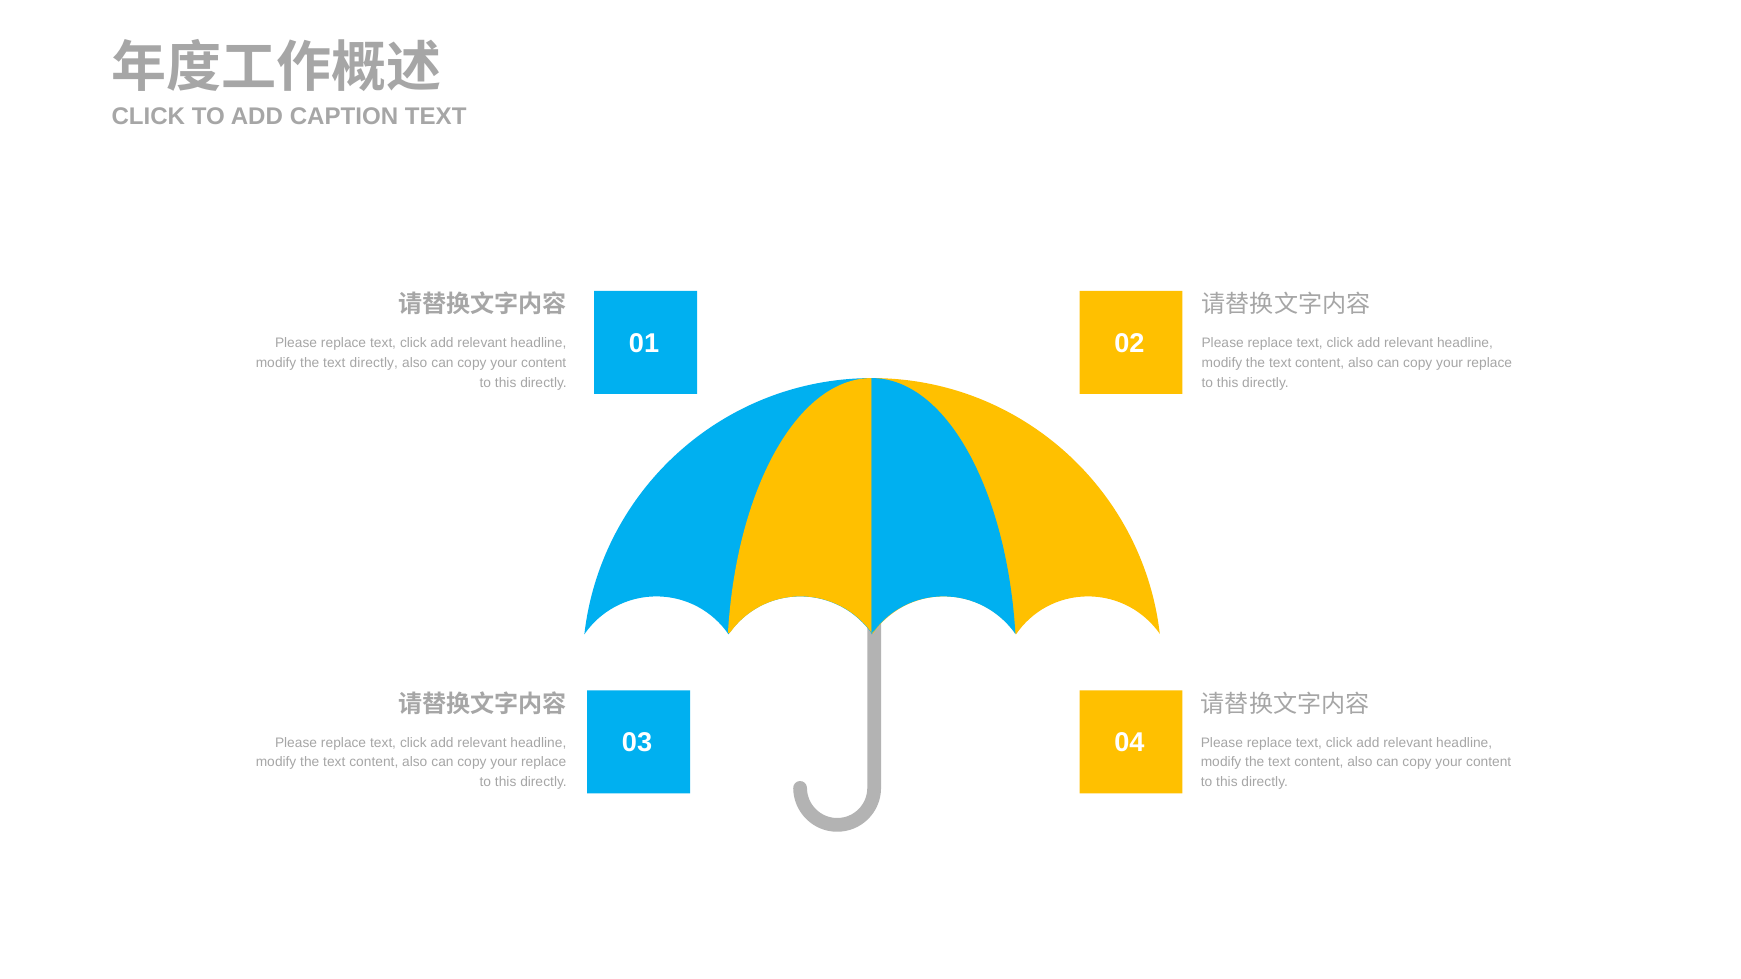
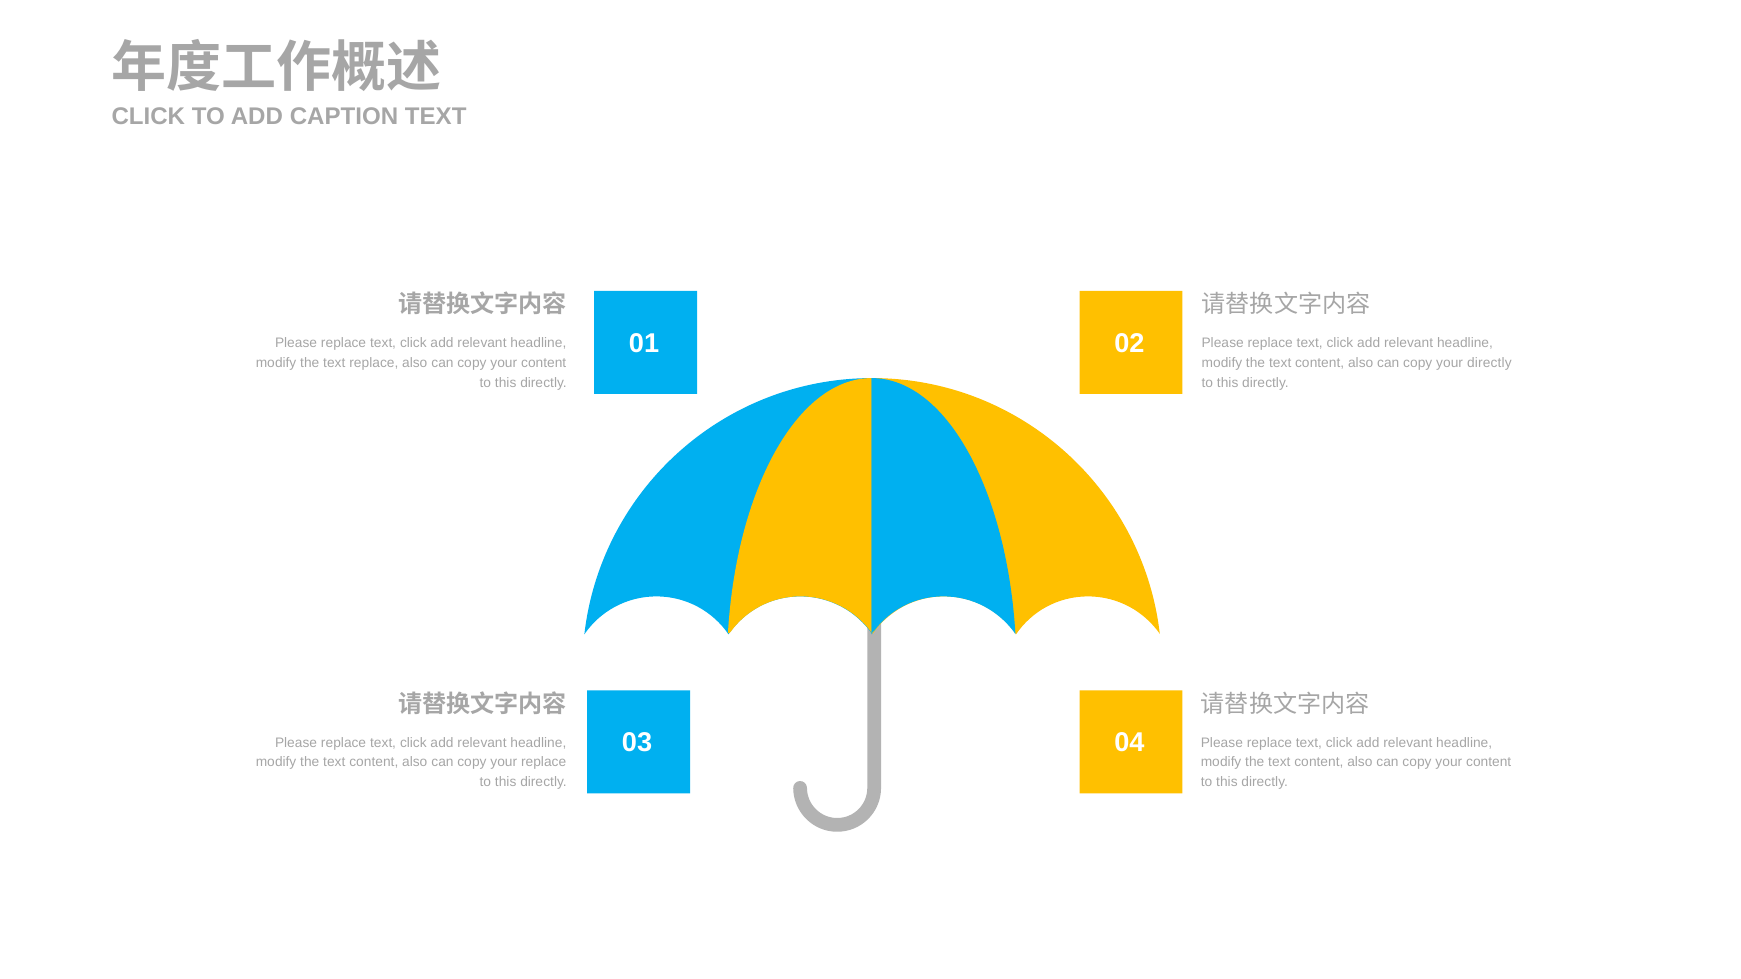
text directly: directly -> replace
replace at (1489, 363): replace -> directly
